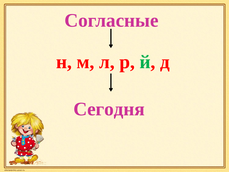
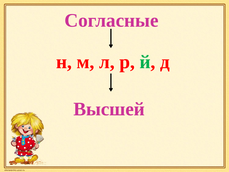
Сегодня: Сегодня -> Высшей
